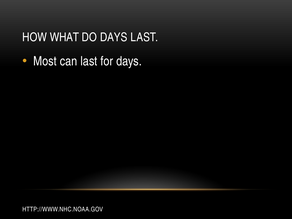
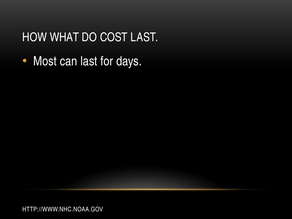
DO DAYS: DAYS -> COST
